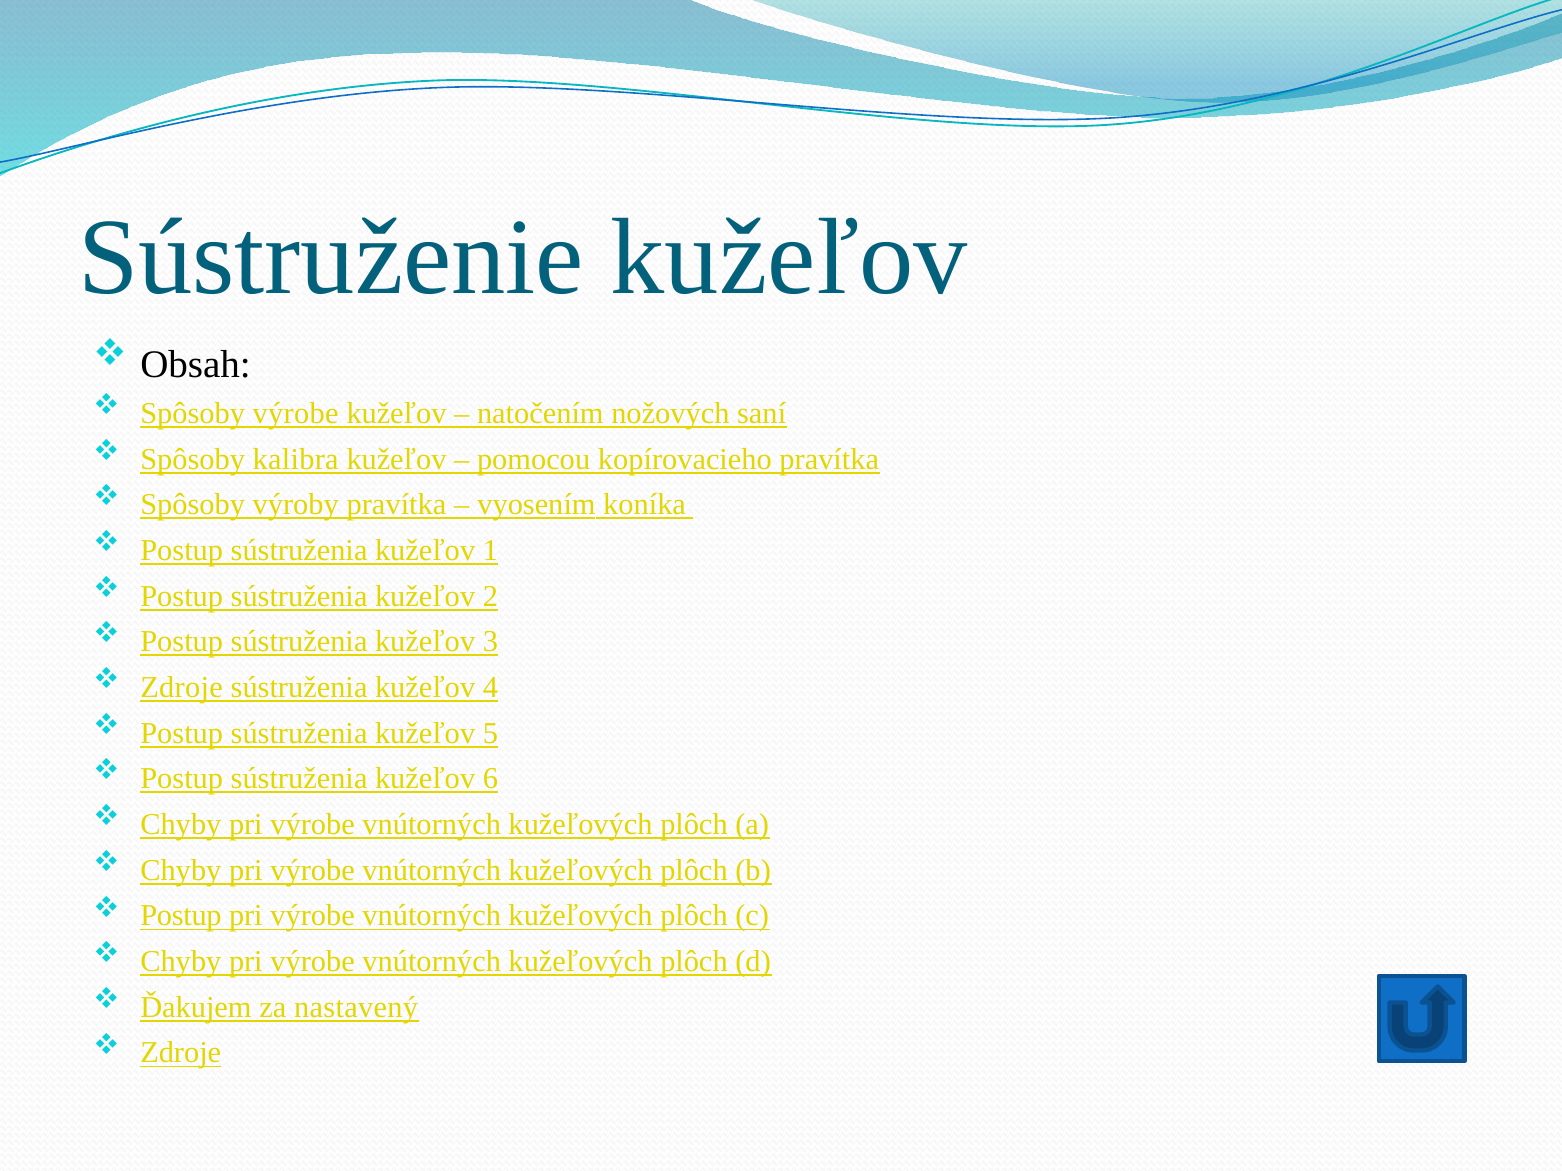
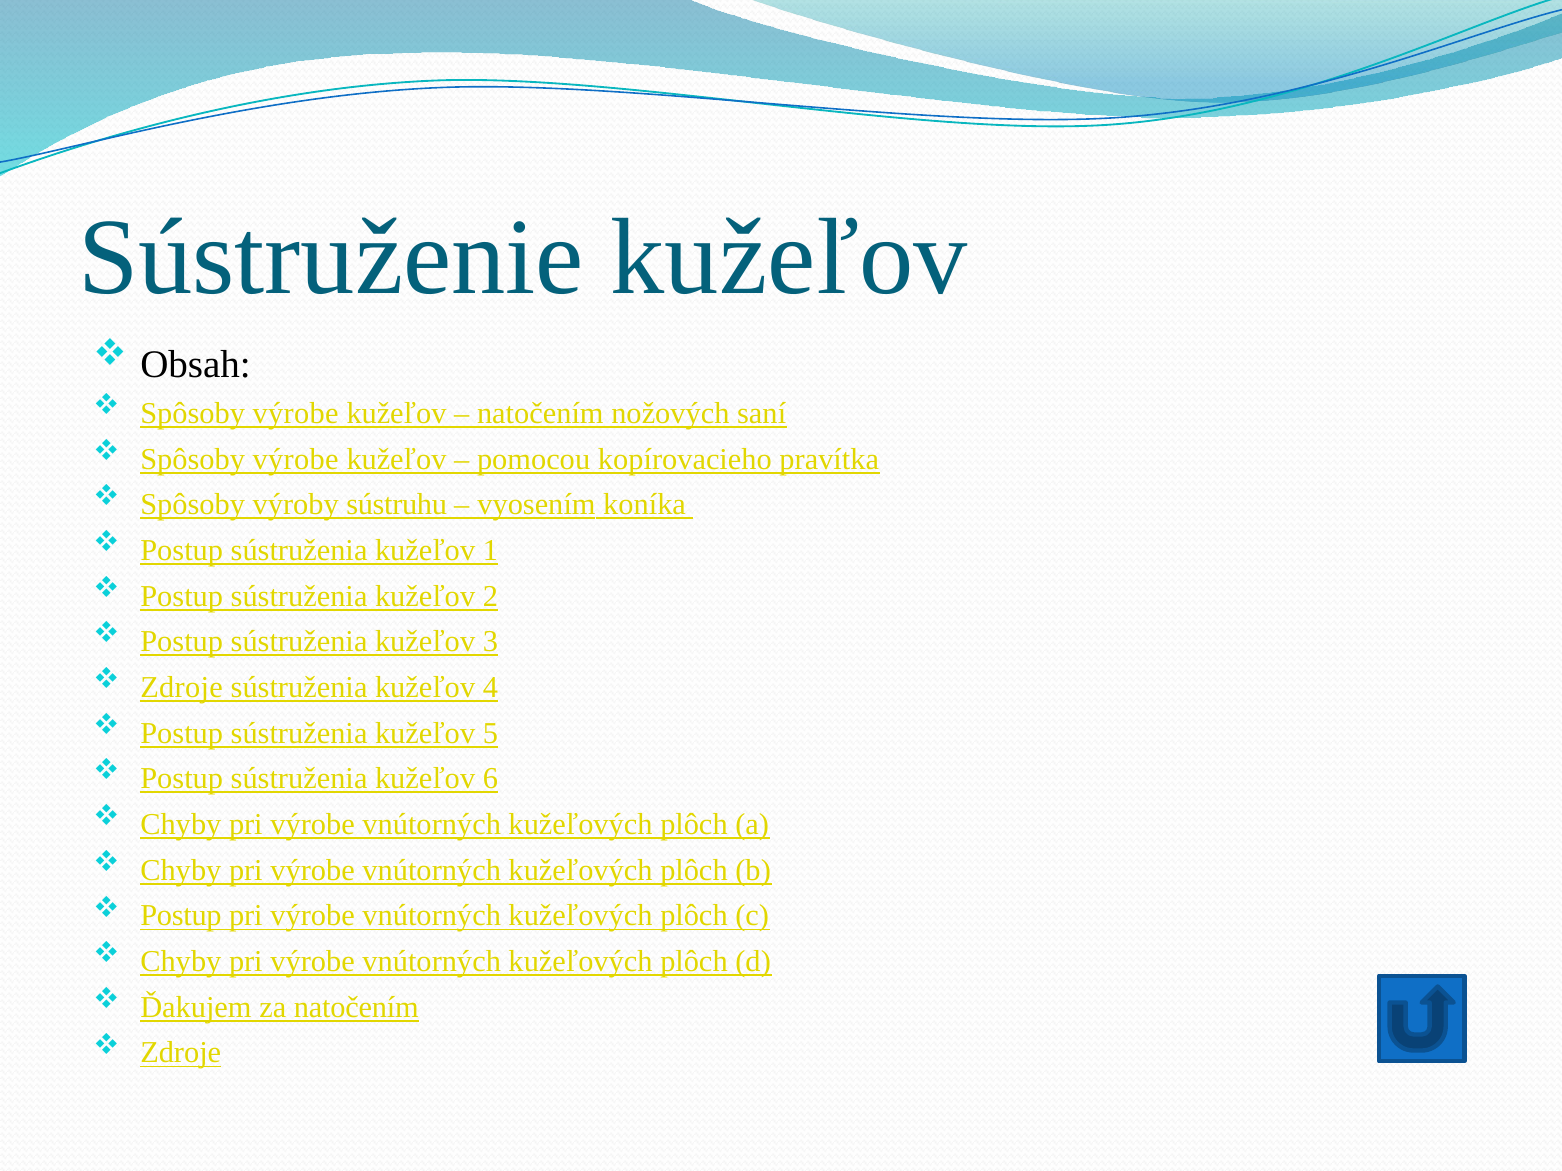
kalibra at (296, 459): kalibra -> výrobe
výroby pravítka: pravítka -> sústruhu
za nastavený: nastavený -> natočením
